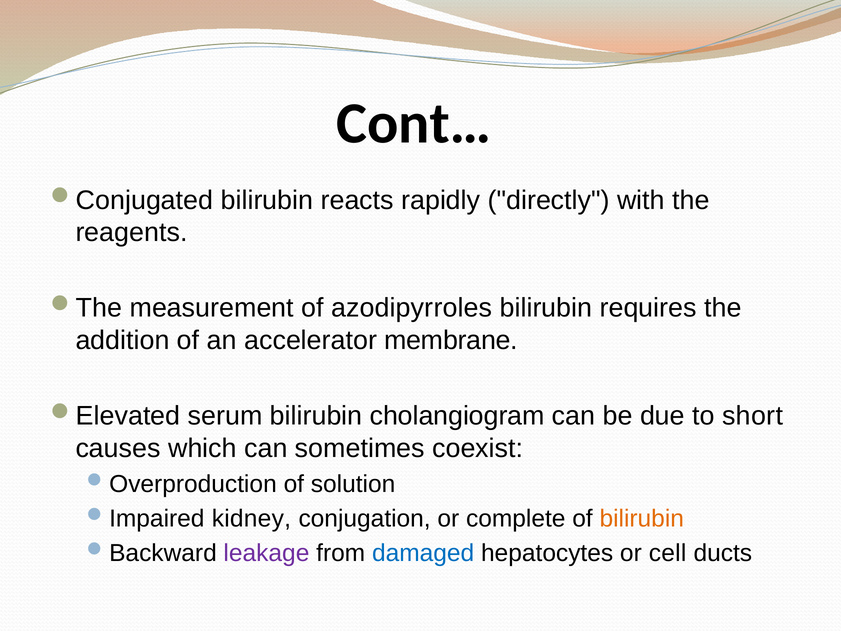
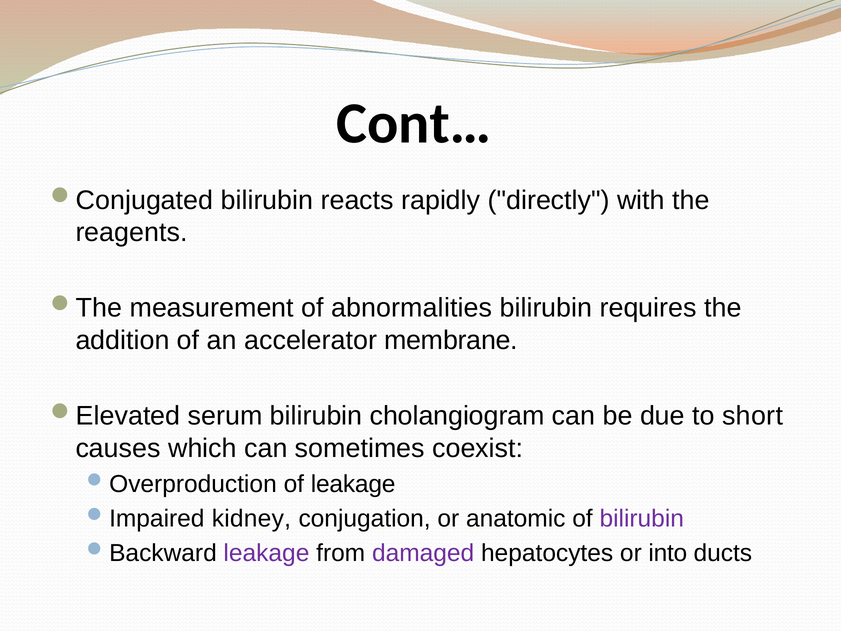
azodipyrroles: azodipyrroles -> abnormalities
of solution: solution -> leakage
complete: complete -> anatomic
bilirubin at (642, 518) colour: orange -> purple
damaged colour: blue -> purple
cell: cell -> into
